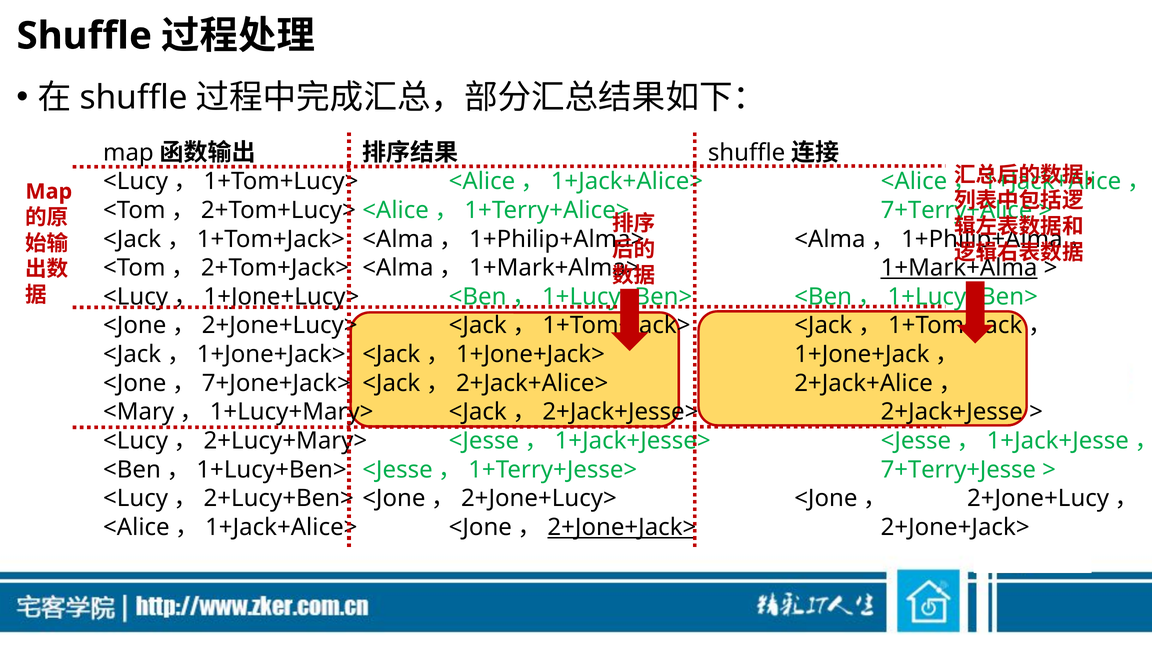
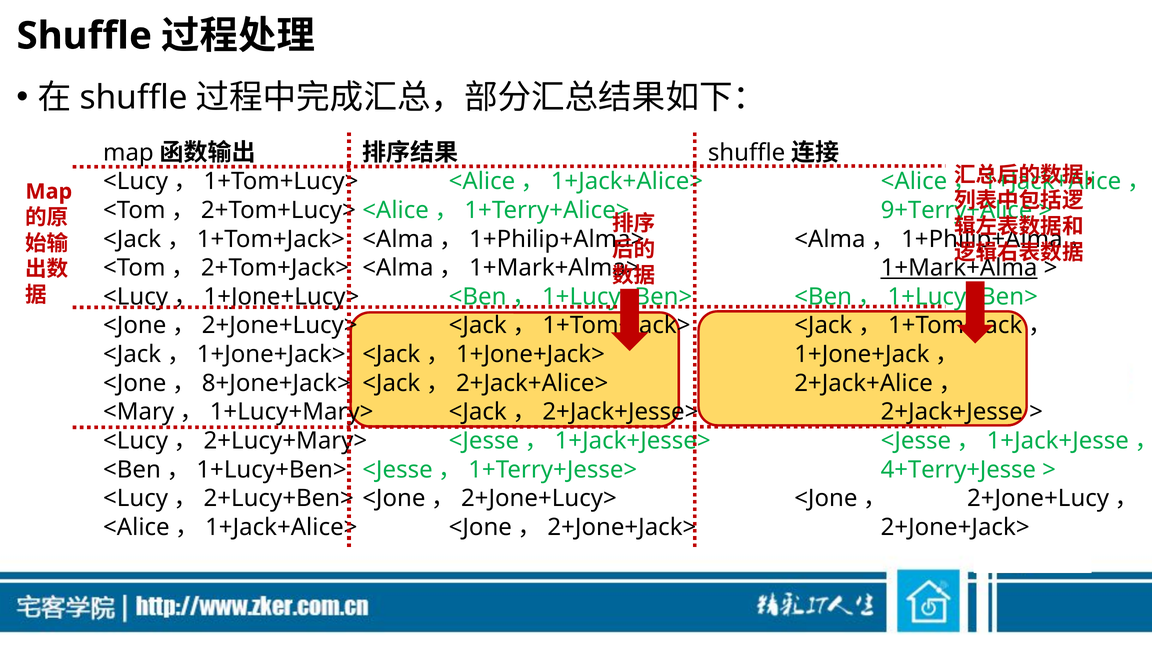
7+Terry+Alice: 7+Terry+Alice -> 9+Terry+Alice
7+Jone+Jack>: 7+Jone+Jack> -> 8+Jone+Jack>
7+Terry+Jesse: 7+Terry+Jesse -> 4+Terry+Jesse
2+Jone+Jack> at (622, 527) underline: present -> none
